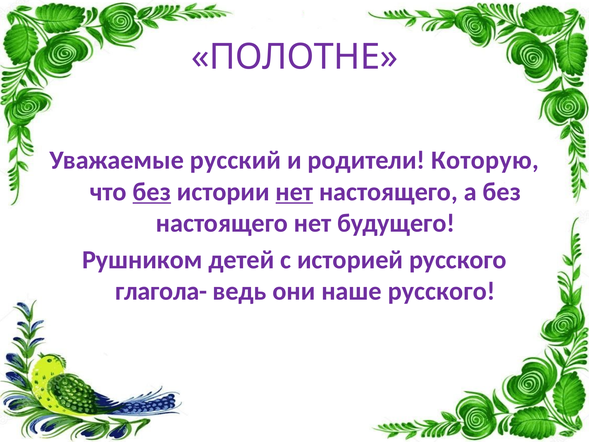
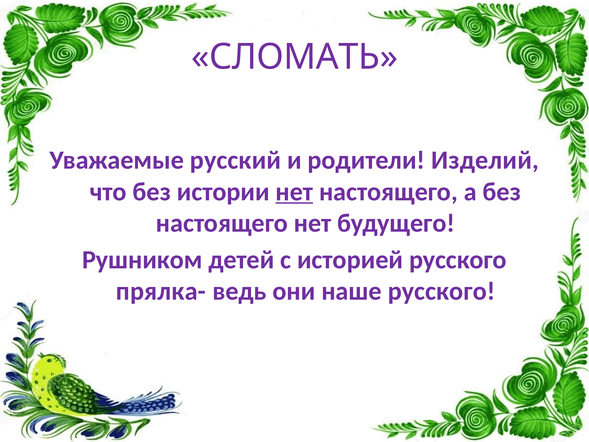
ПОЛОТНЕ: ПОЛОТНЕ -> СЛОМАТЬ
Которую: Которую -> Изделий
без at (152, 192) underline: present -> none
глагола-: глагола- -> прялка-
